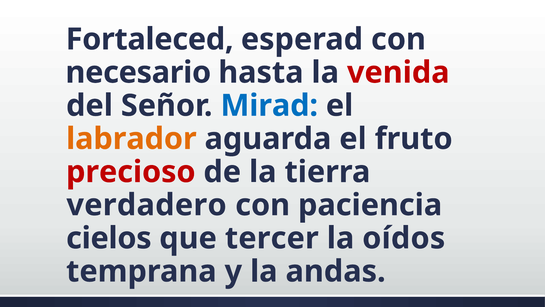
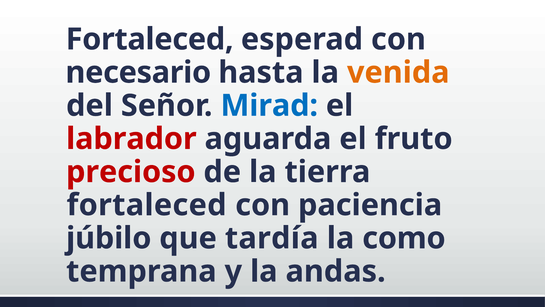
venida colour: red -> orange
labrador colour: orange -> red
verdadero at (147, 205): verdadero -> fortaleced
cielos: cielos -> júbilo
tercer: tercer -> tardía
oídos: oídos -> como
